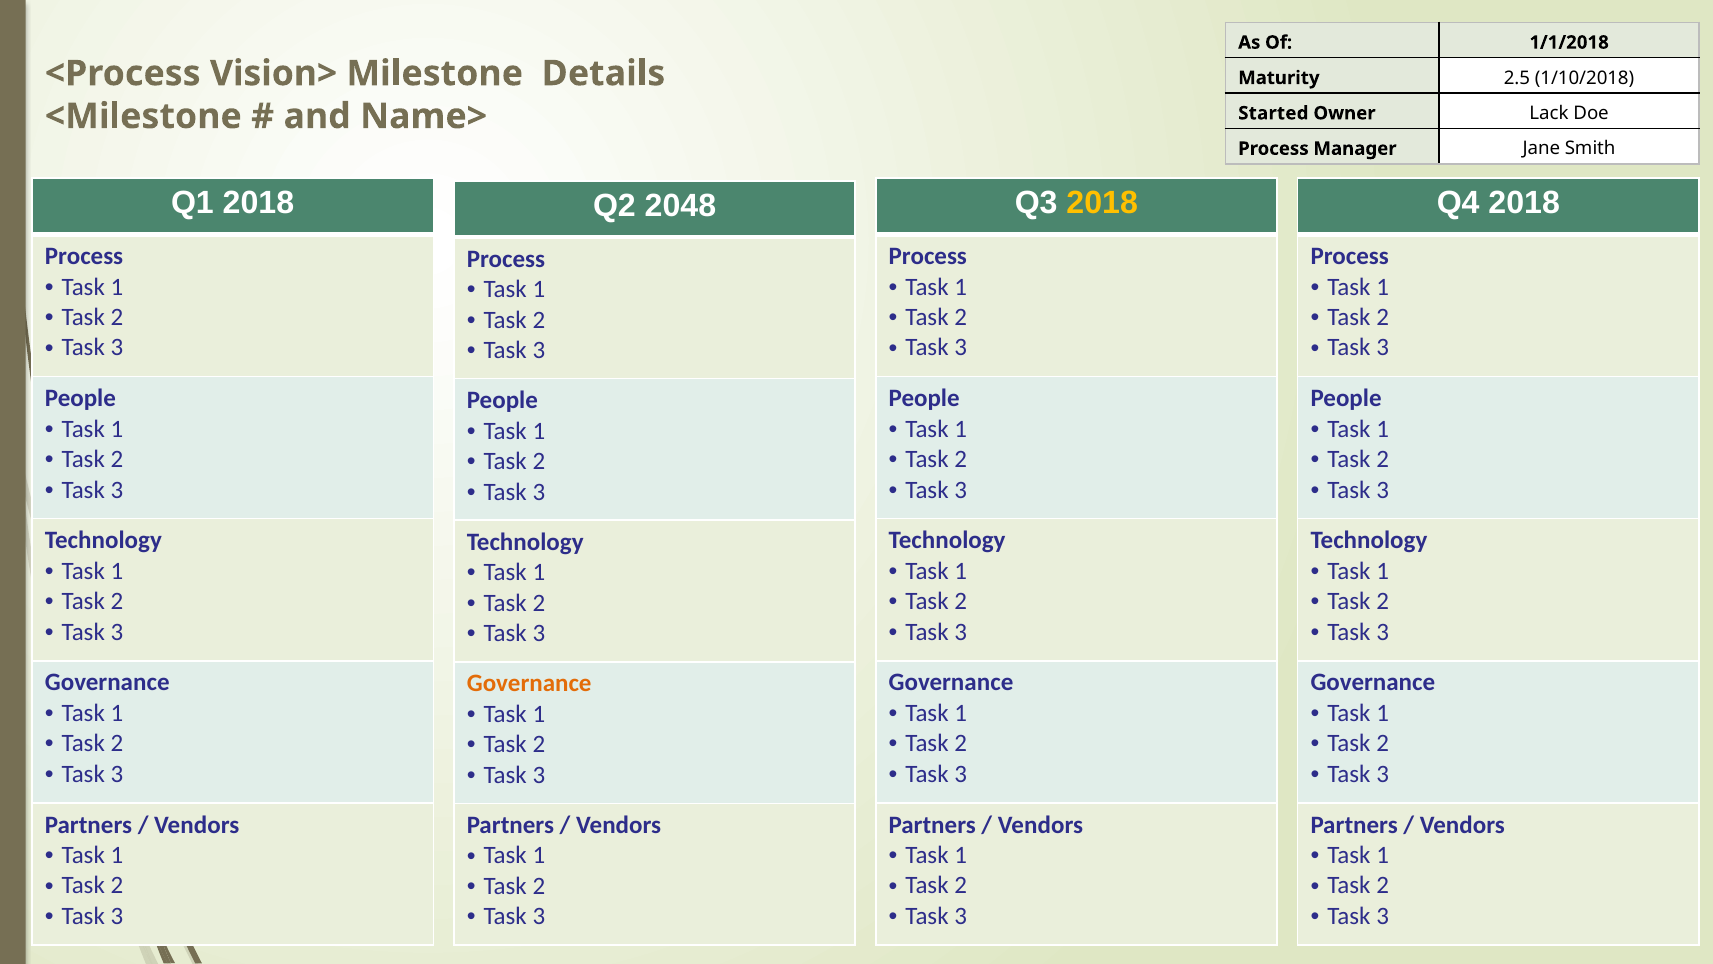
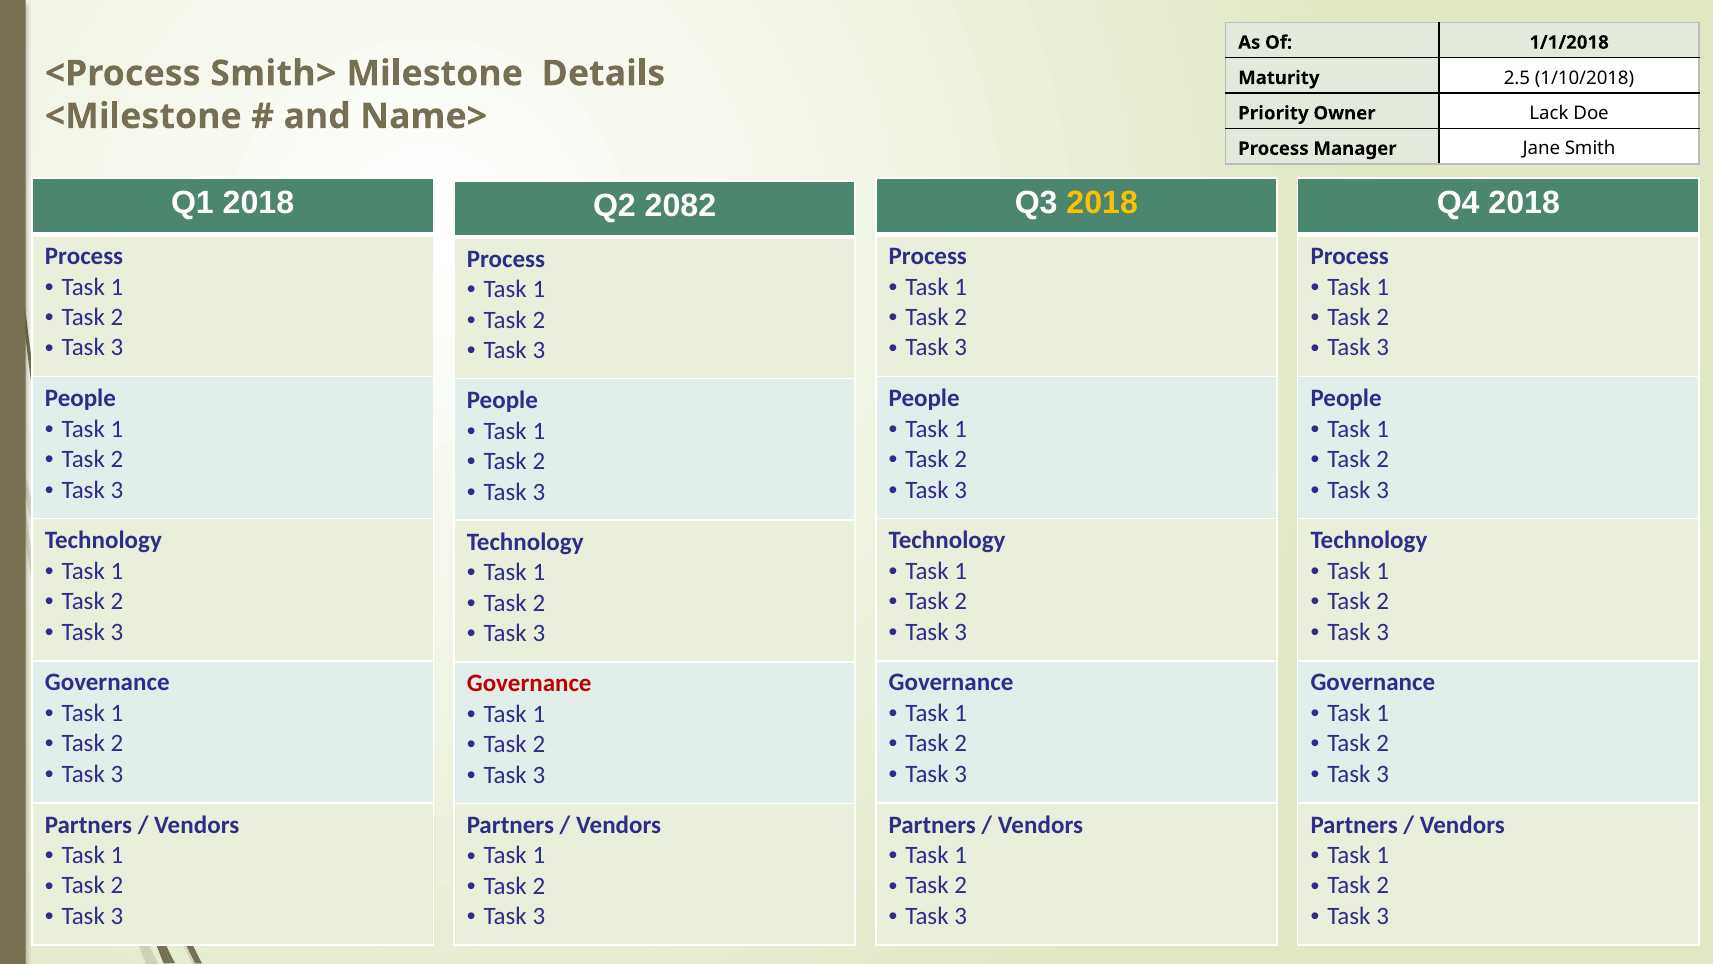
Vision>: Vision> -> Smith>
Started: Started -> Priority
2048: 2048 -> 2082
Governance at (529, 683) colour: orange -> red
